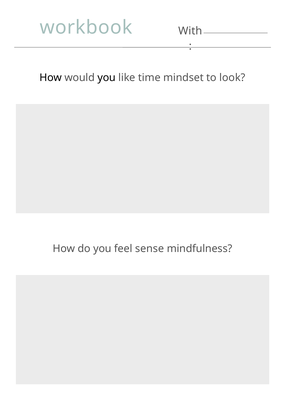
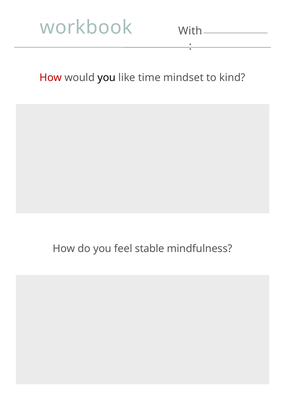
How at (51, 78) colour: black -> red
look: look -> kind
sense: sense -> stable
